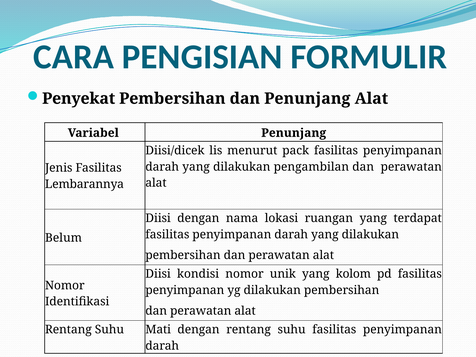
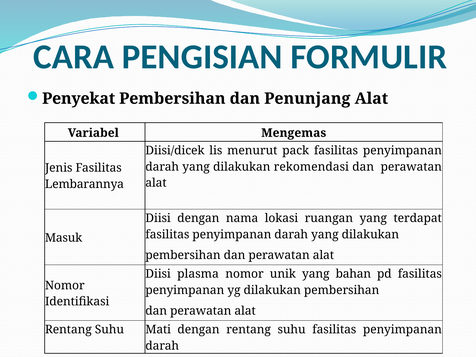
Variabel Penunjang: Penunjang -> Mengemas
pengambilan: pengambilan -> rekomendasi
Belum: Belum -> Masuk
kondisi: kondisi -> plasma
kolom: kolom -> bahan
